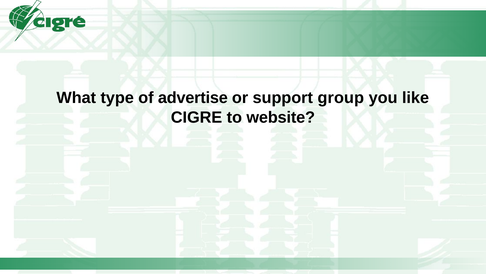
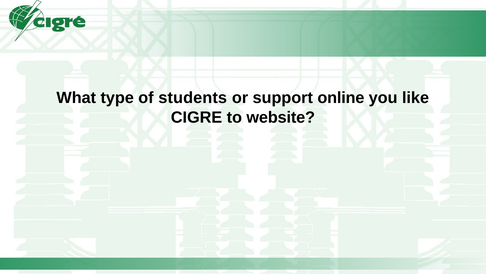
advertise: advertise -> students
group: group -> online
